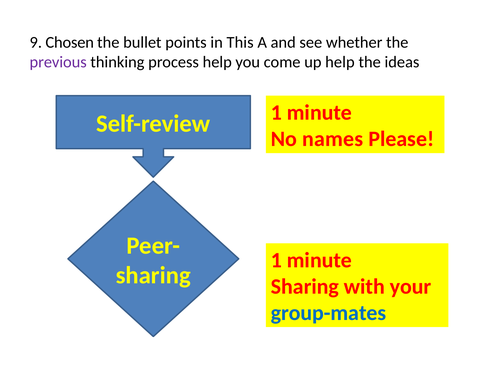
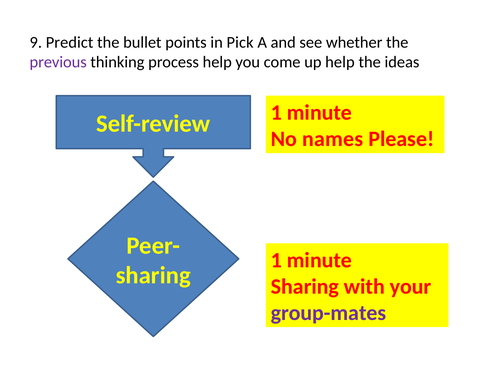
Chosen: Chosen -> Predict
This: This -> Pick
group-mates colour: blue -> purple
